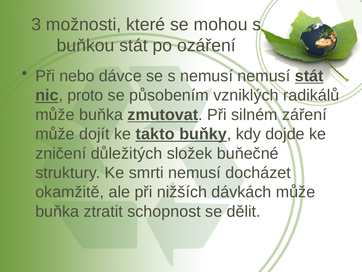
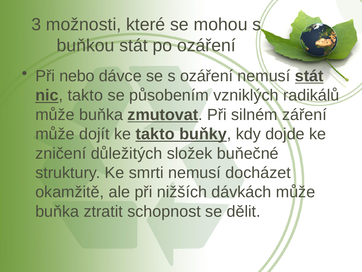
s nemusí: nemusí -> ozáření
nic proto: proto -> takto
